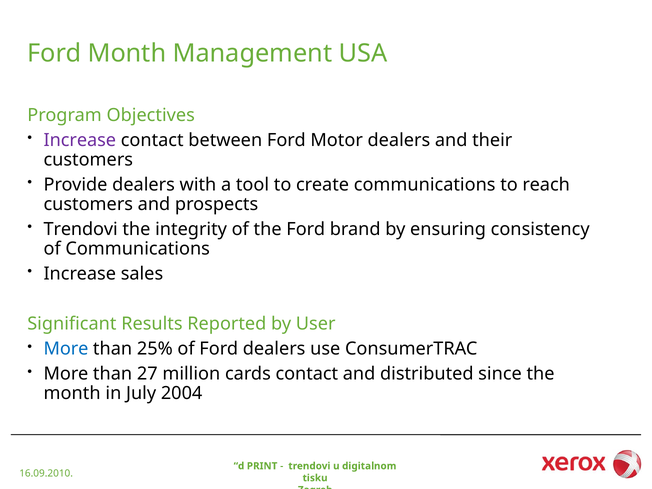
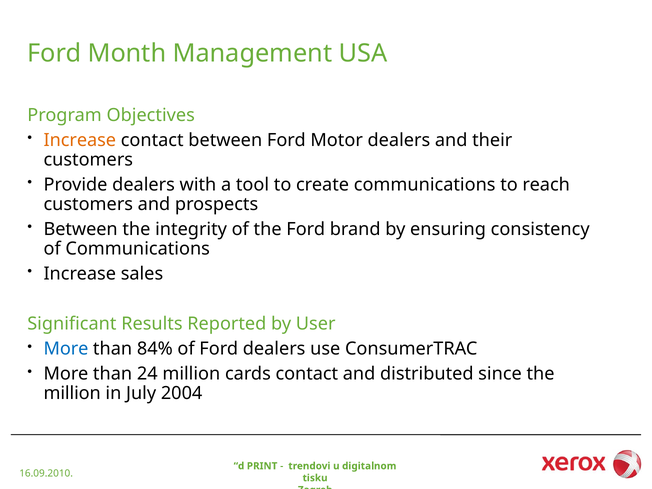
Increase at (80, 140) colour: purple -> orange
Trendovi at (81, 229): Trendovi -> Between
25%: 25% -> 84%
27: 27 -> 24
month at (72, 393): month -> million
